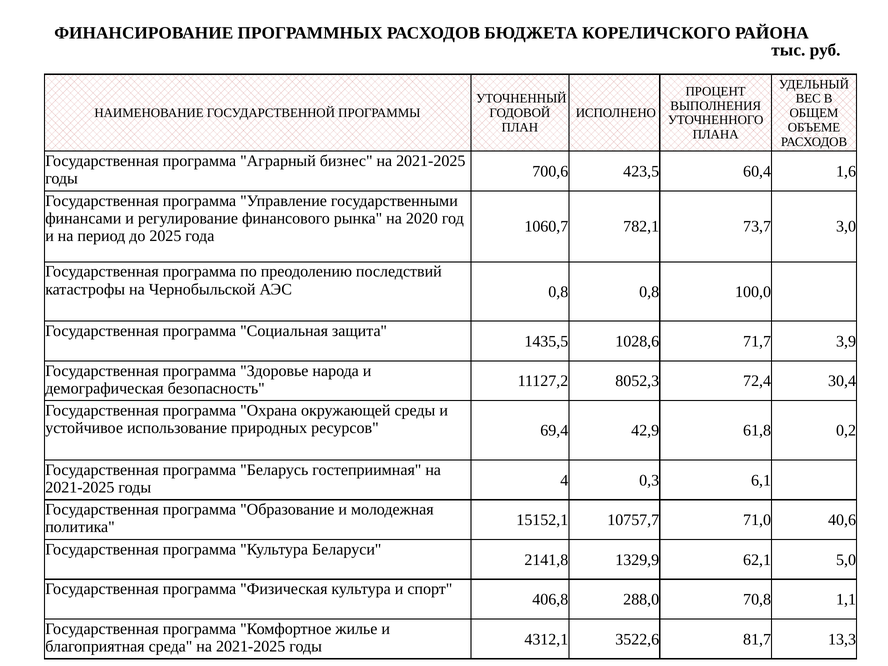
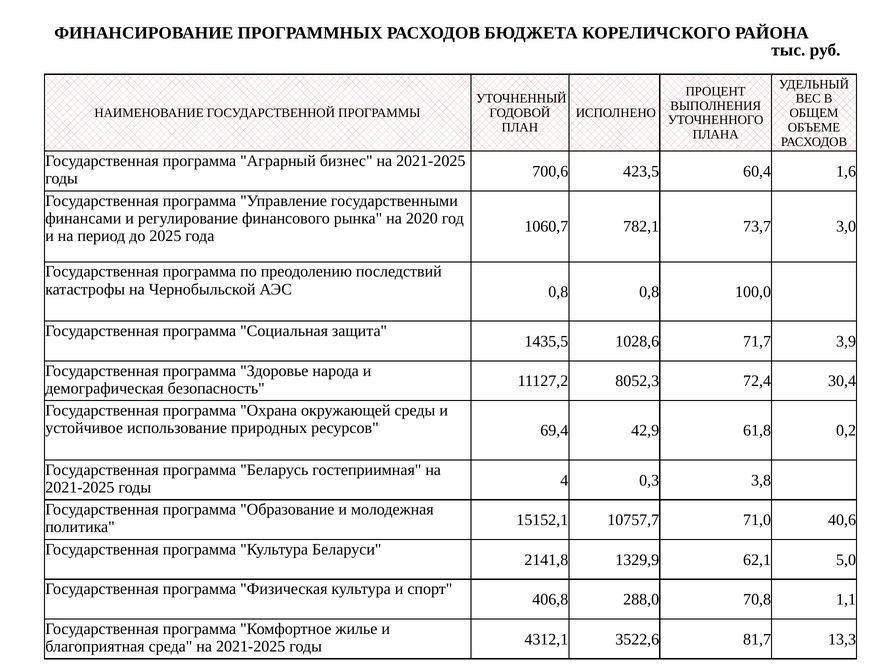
6,1: 6,1 -> 3,8
